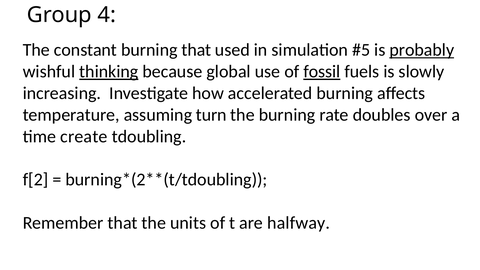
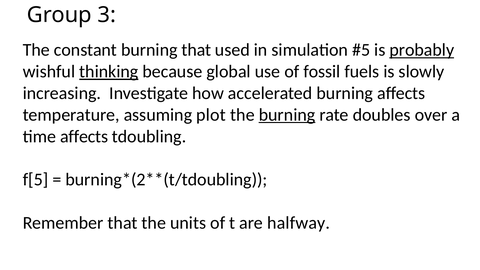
4: 4 -> 3
fossil underline: present -> none
turn: turn -> plot
burning at (287, 115) underline: none -> present
time create: create -> affects
f[2: f[2 -> f[5
